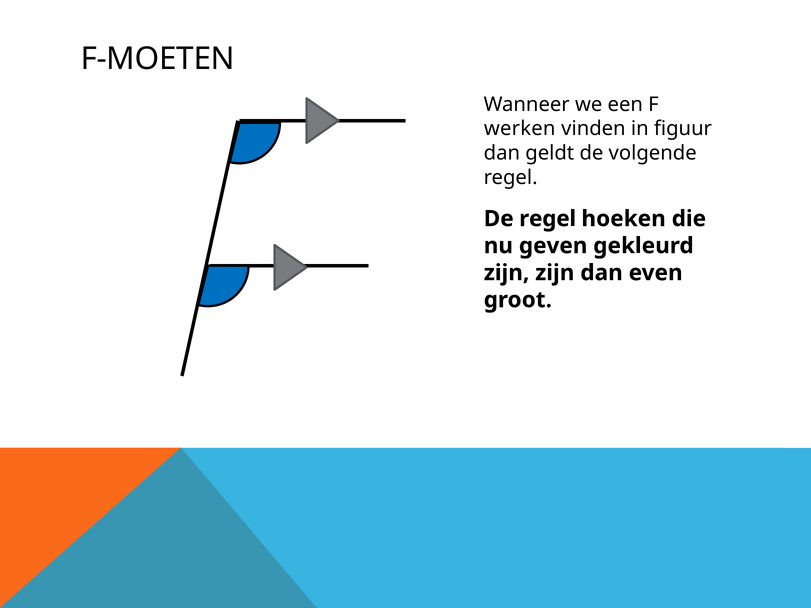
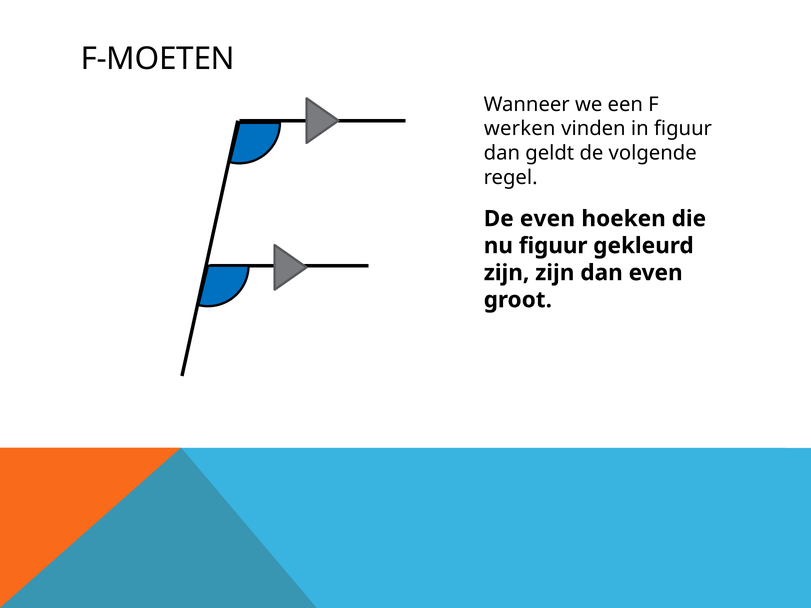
De regel: regel -> even
nu geven: geven -> figuur
